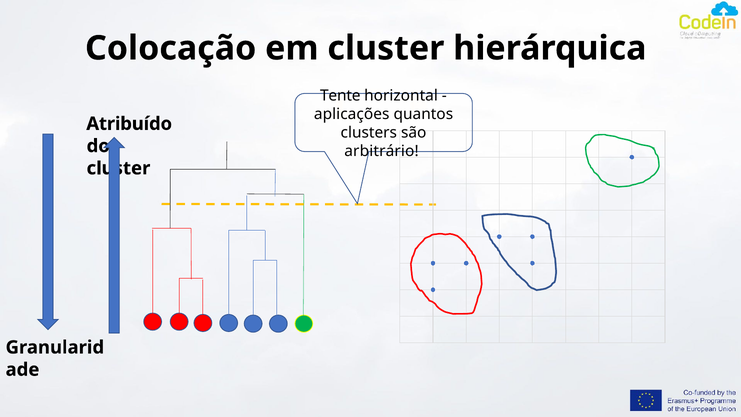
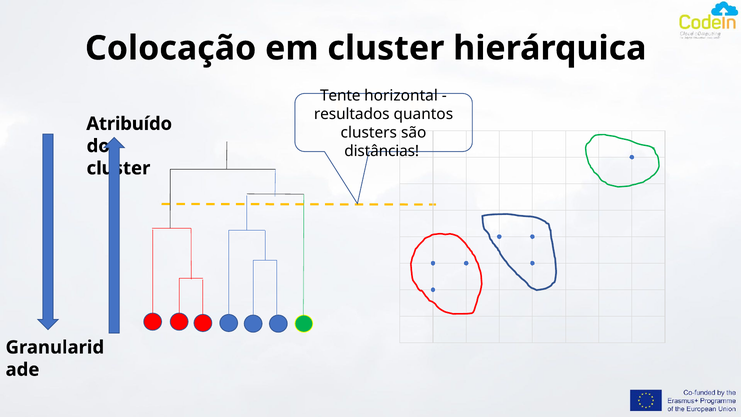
aplicações: aplicações -> resultados
arbitrário: arbitrário -> distâncias
